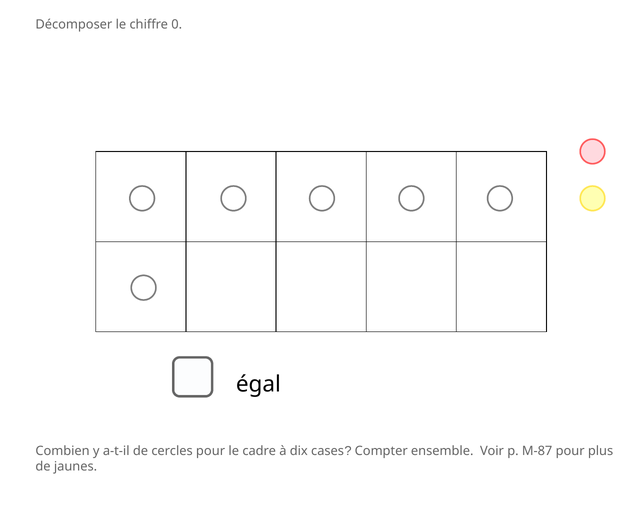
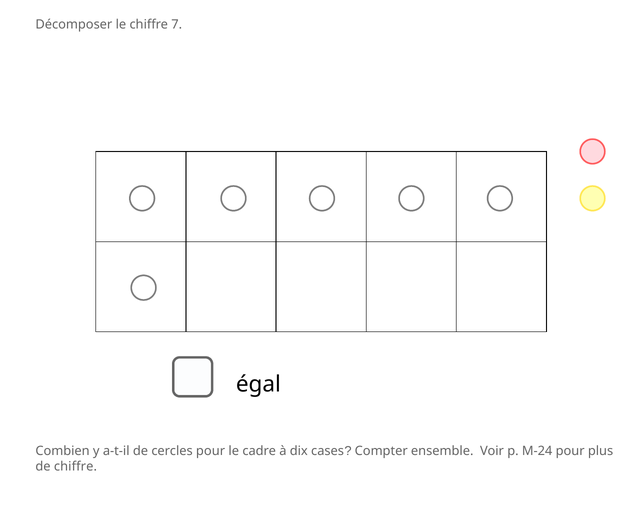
0: 0 -> 7
M-87: M-87 -> M-24
de jaunes: jaunes -> chiffre
